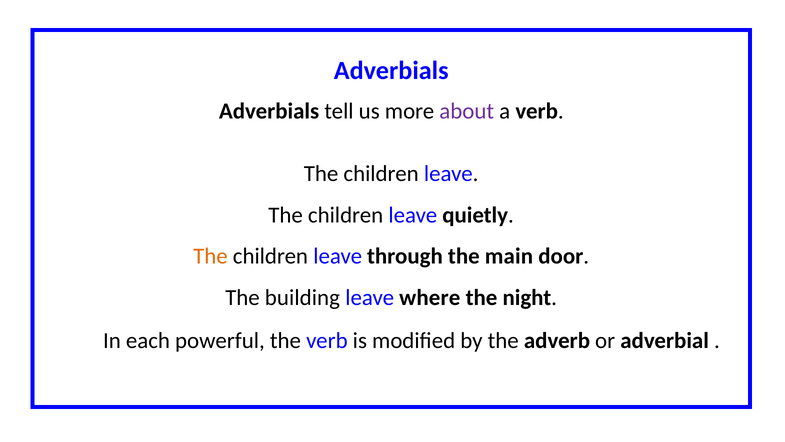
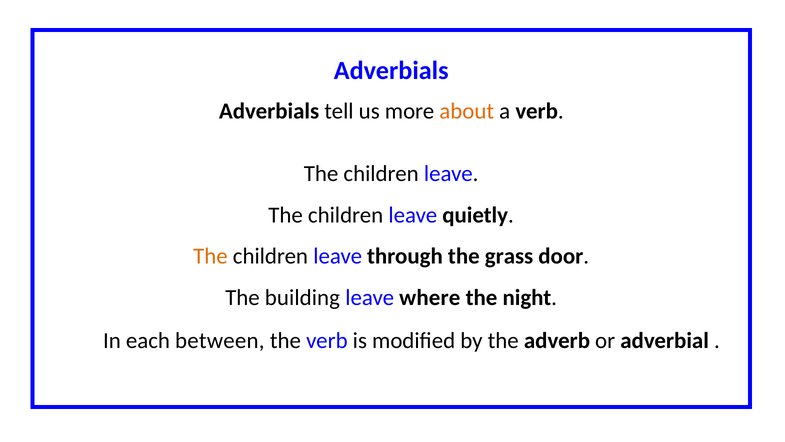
about colour: purple -> orange
main: main -> grass
powerful: powerful -> between
